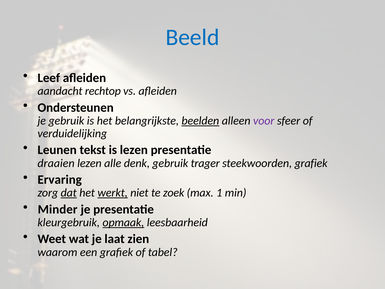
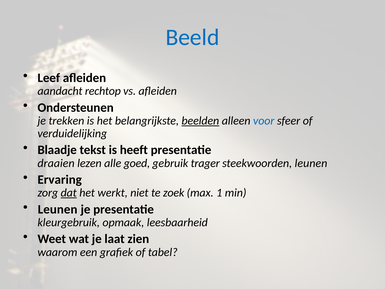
je gebruik: gebruik -> trekken
voor colour: purple -> blue
Leunen: Leunen -> Blaadje
is lezen: lezen -> heeft
denk: denk -> goed
steekwoorden grafiek: grafiek -> leunen
werkt underline: present -> none
Minder at (58, 209): Minder -> Leunen
opmaak underline: present -> none
